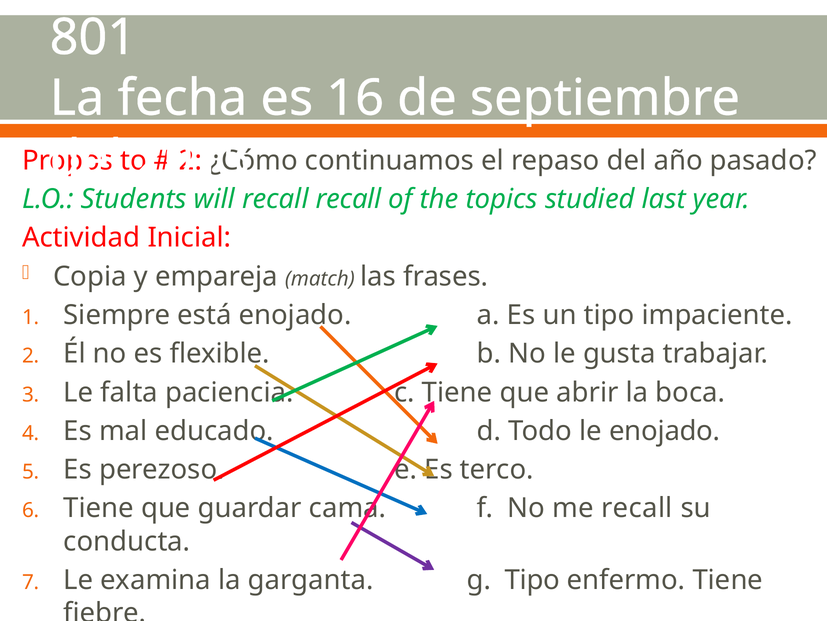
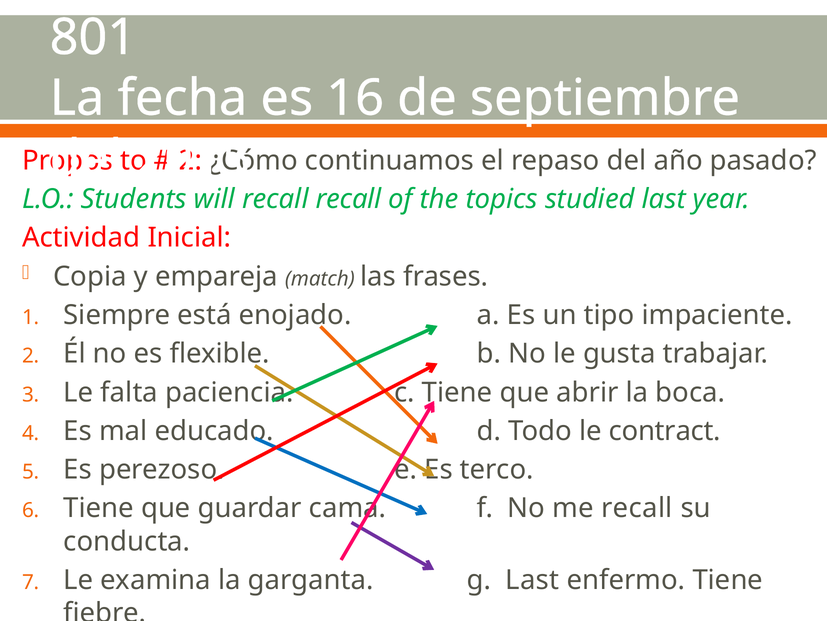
le enojado: enojado -> contract
g Tipo: Tipo -> Last
